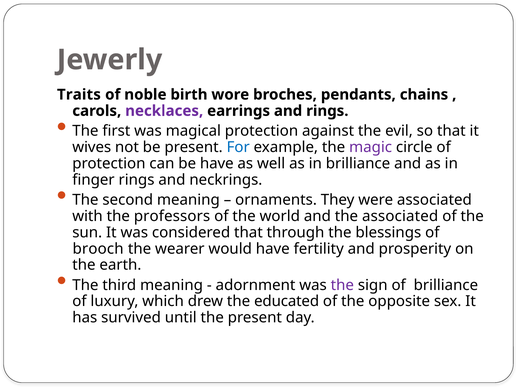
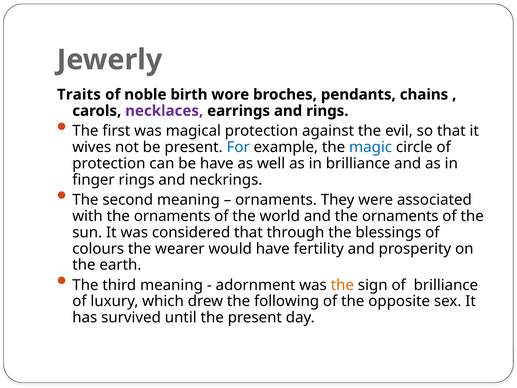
magic colour: purple -> blue
with the professors: professors -> ornaments
and the associated: associated -> ornaments
brooch: brooch -> colours
the at (342, 285) colour: purple -> orange
educated: educated -> following
